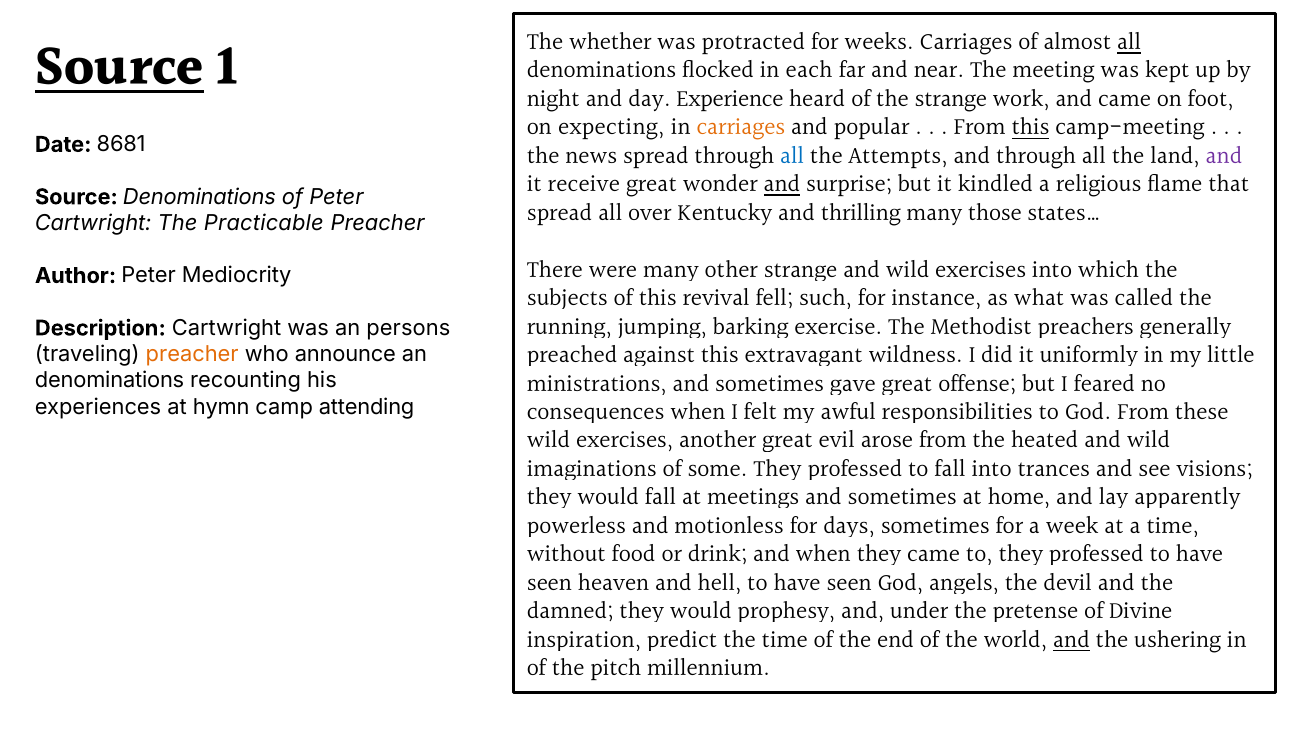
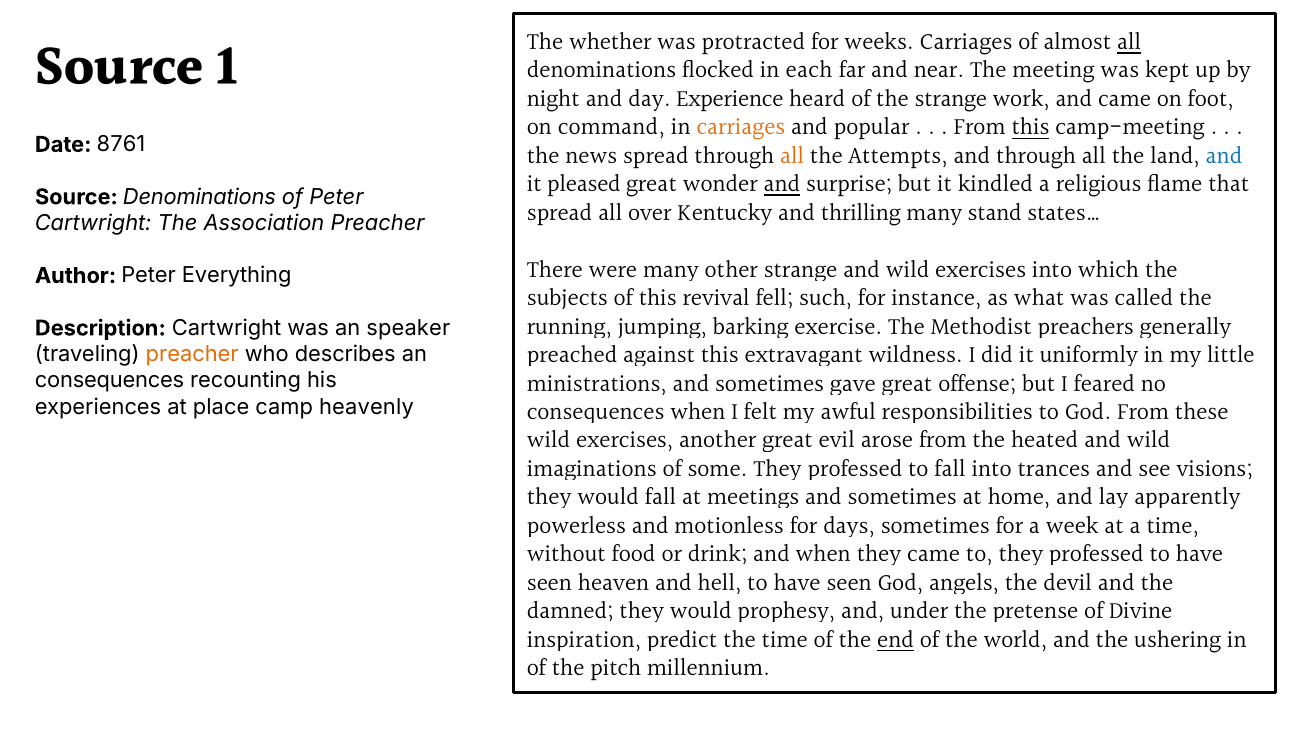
Source at (119, 68) underline: present -> none
expecting: expecting -> command
8681: 8681 -> 8761
all at (792, 157) colour: blue -> orange
and at (1224, 157) colour: purple -> blue
receive: receive -> pleased
those: those -> stand
Practicable: Practicable -> Association
Mediocrity: Mediocrity -> Everything
persons: persons -> speaker
announce: announce -> describes
denominations at (110, 381): denominations -> consequences
hymn: hymn -> place
attending: attending -> heavenly
end underline: none -> present
and at (1072, 641) underline: present -> none
